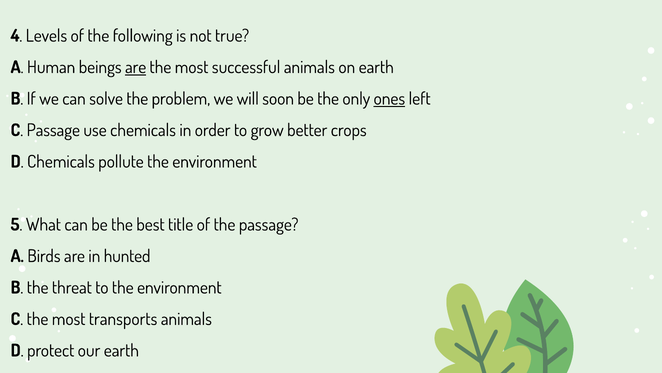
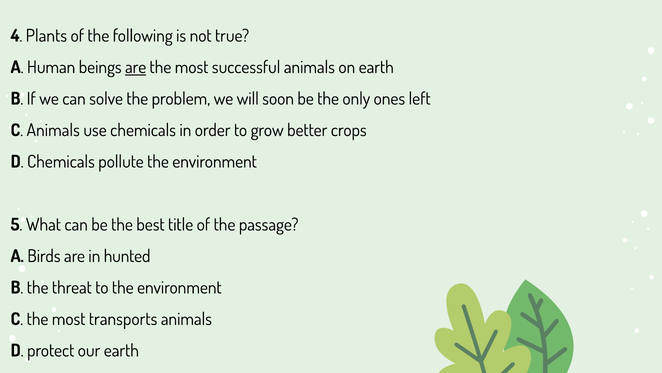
Levels: Levels -> Plants
ones underline: present -> none
C Passage: Passage -> Animals
